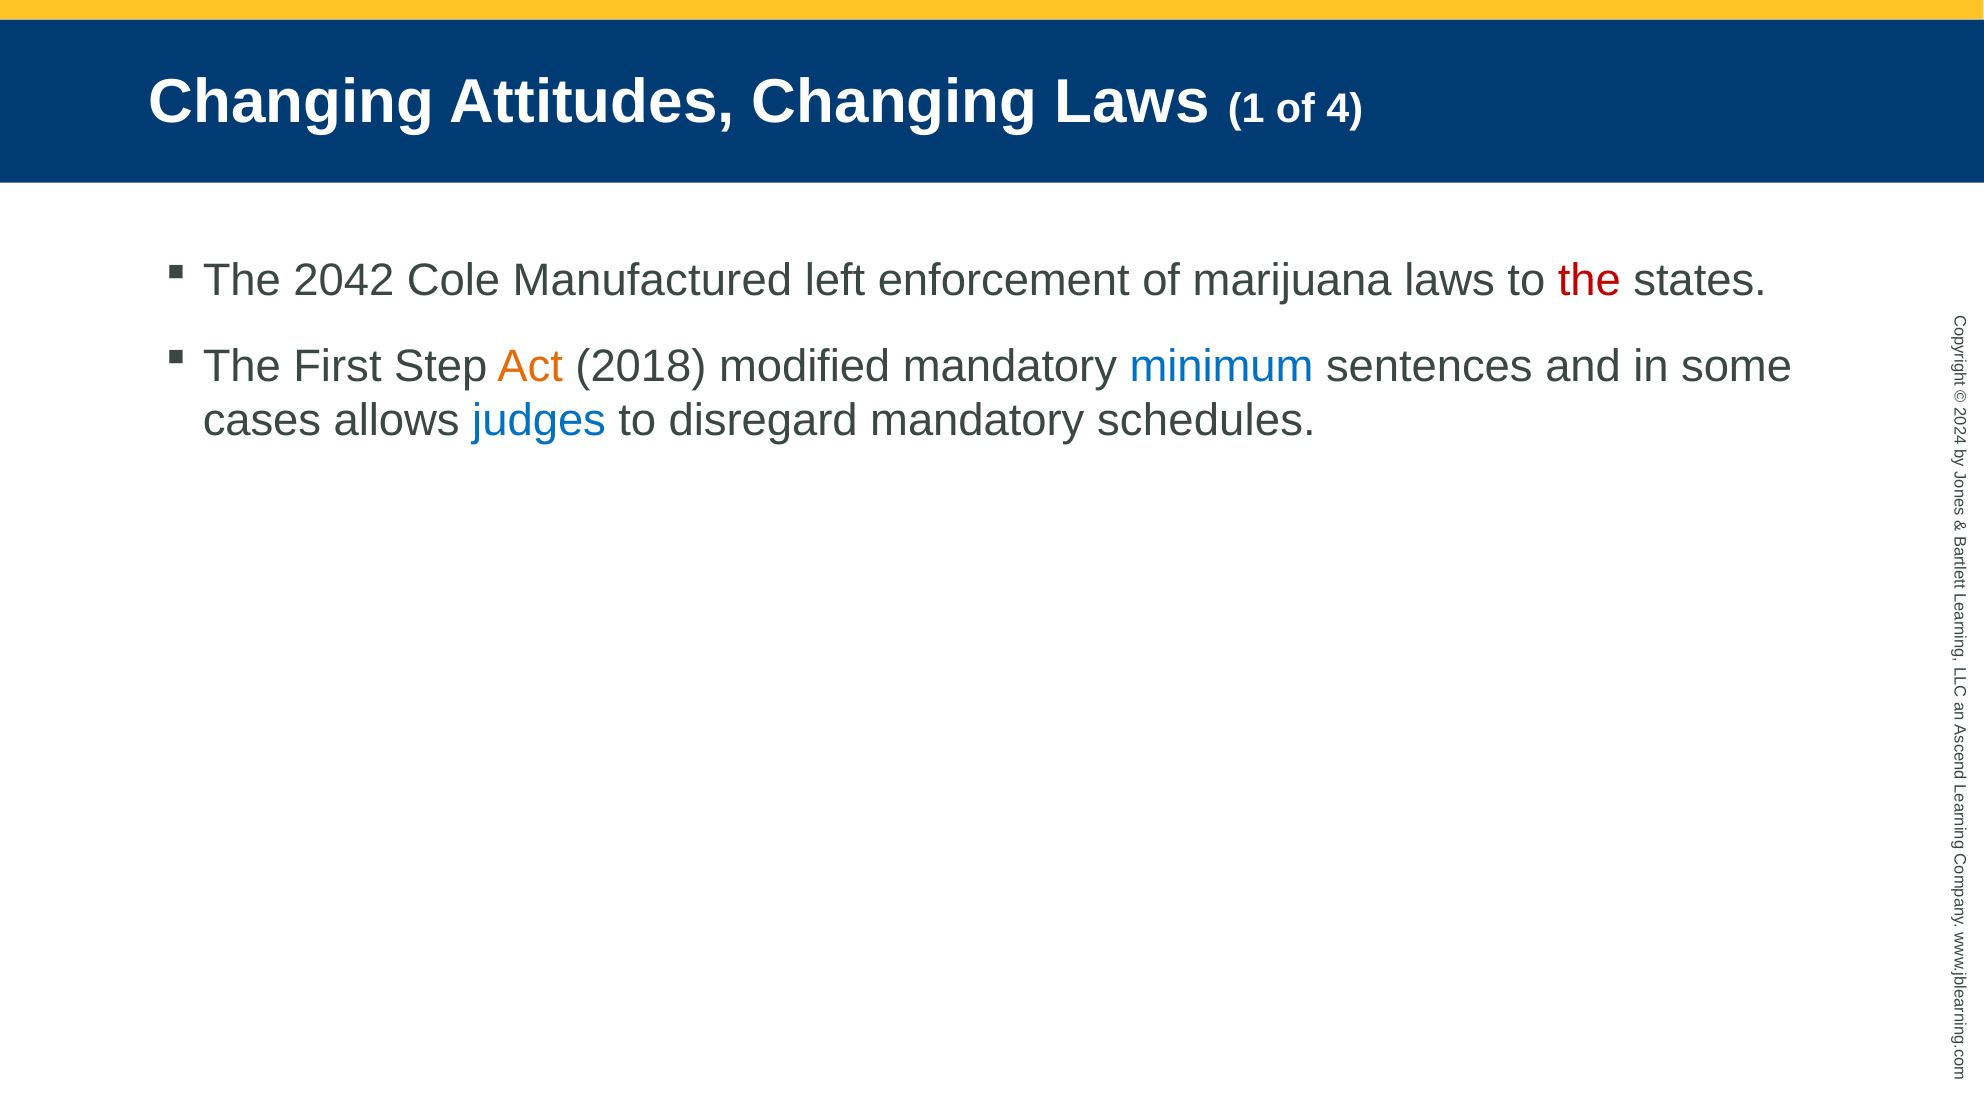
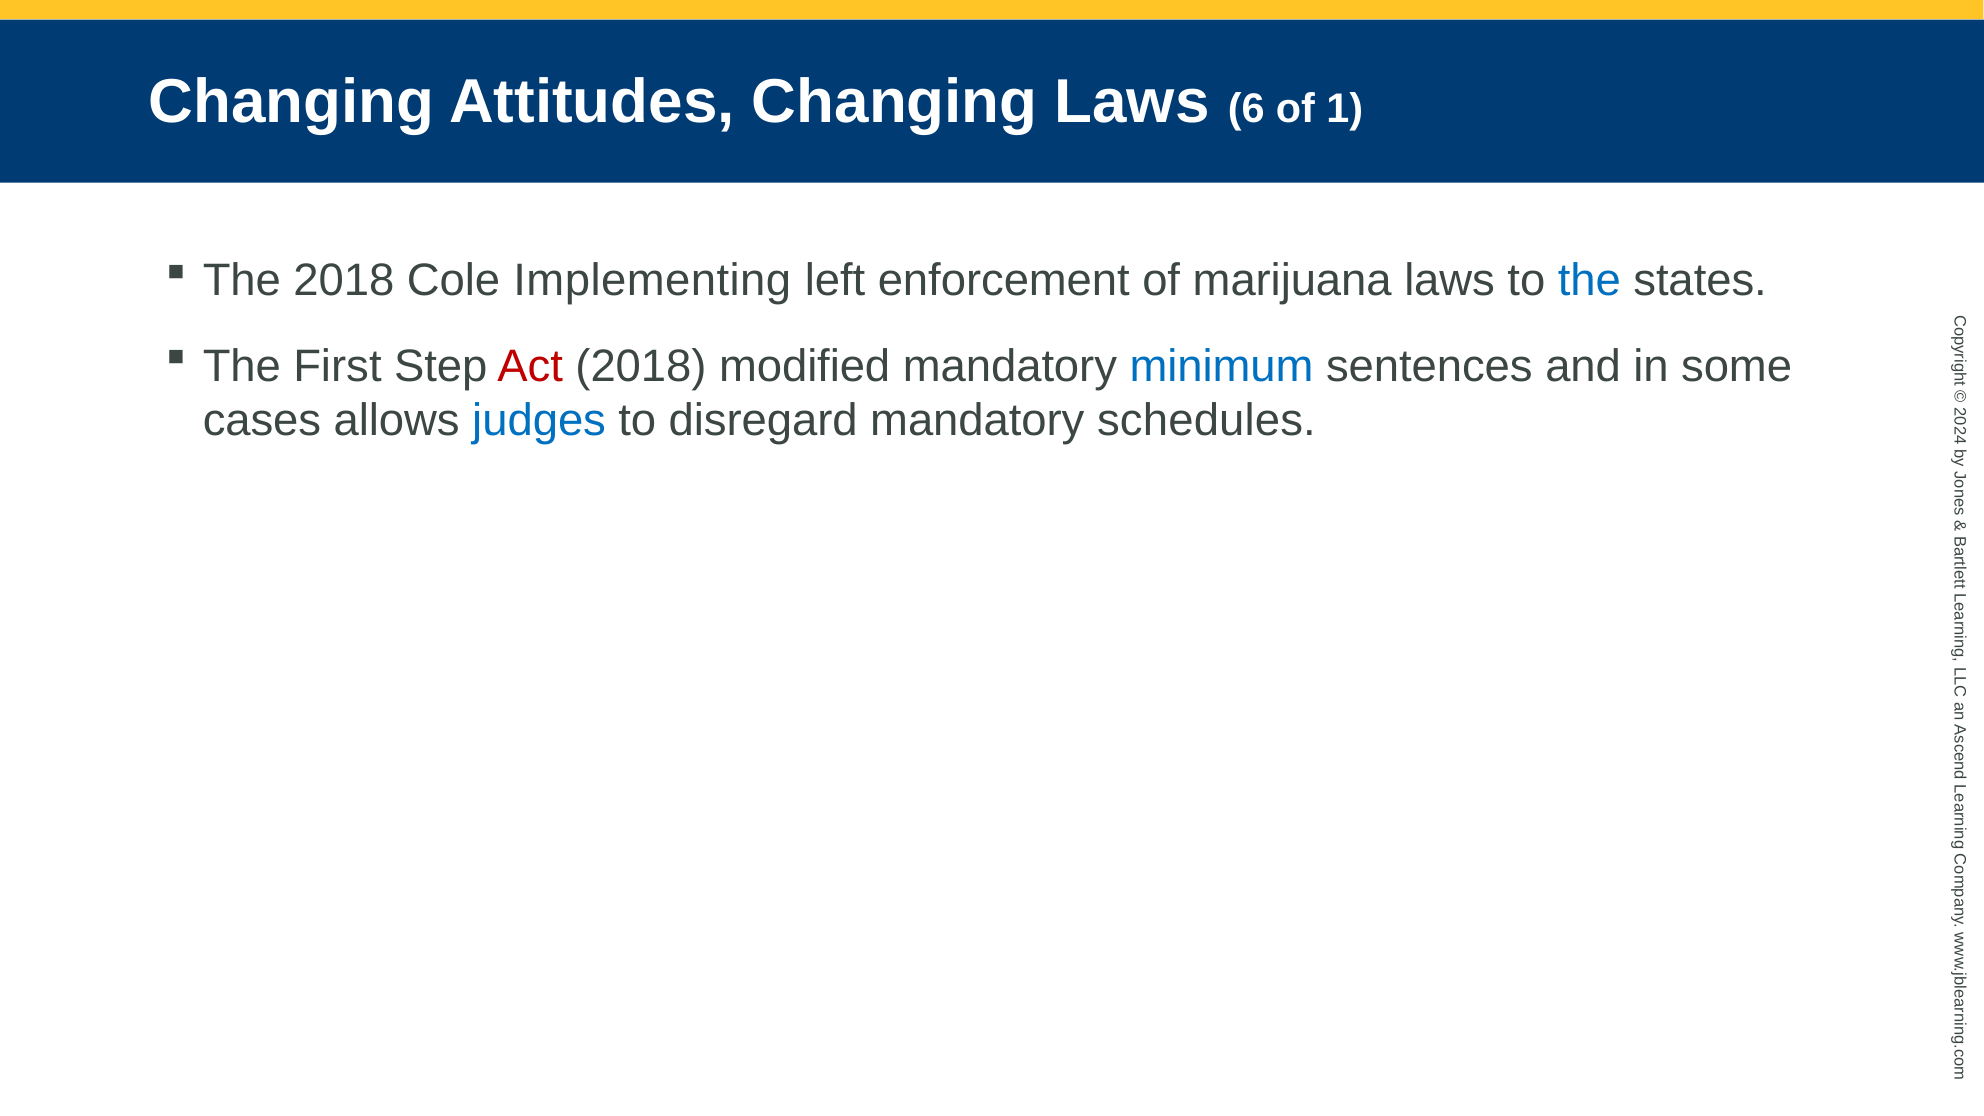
1: 1 -> 6
of 4: 4 -> 1
The 2042: 2042 -> 2018
Manufactured: Manufactured -> Implementing
the at (1589, 280) colour: red -> blue
Act colour: orange -> red
